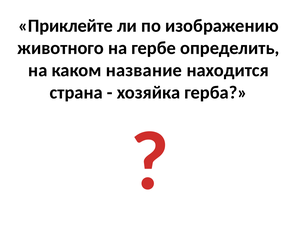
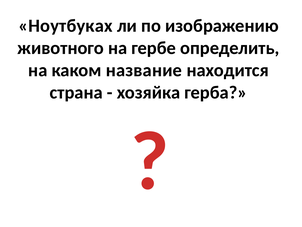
Приклейте: Приклейте -> Ноутбуках
